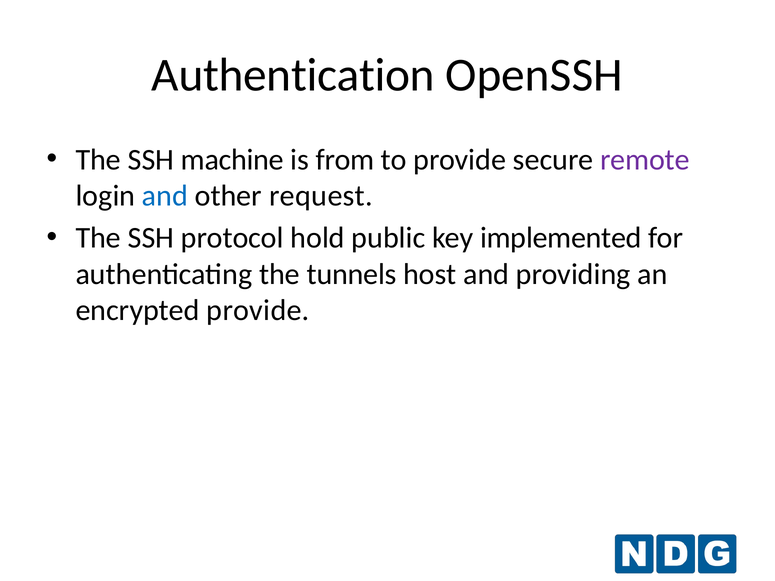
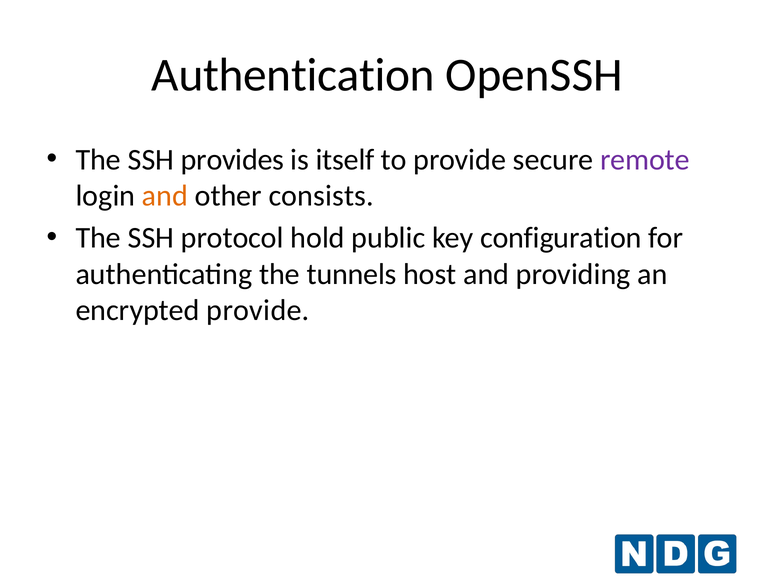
machine: machine -> provides
from: from -> itself
and at (165, 196) colour: blue -> orange
request: request -> consists
implemented: implemented -> configuration
